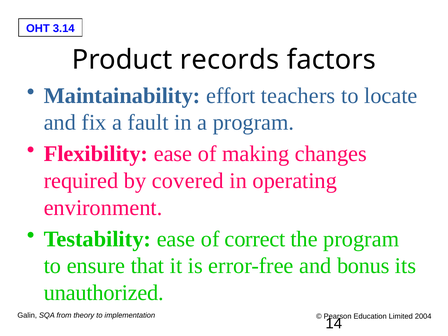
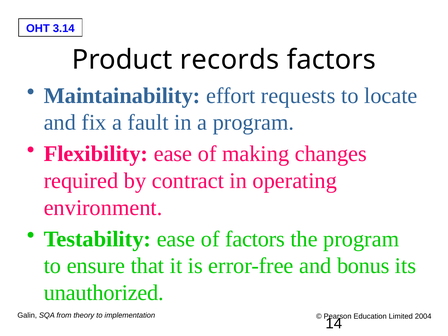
teachers: teachers -> requests
covered: covered -> contract
of correct: correct -> factors
